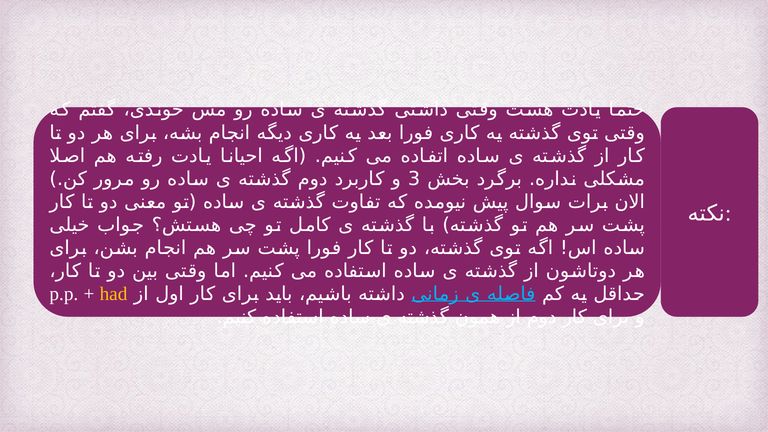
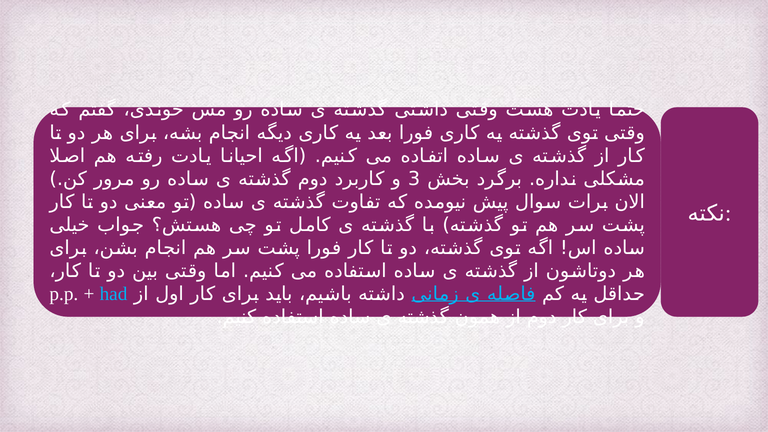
had colour: yellow -> light blue
